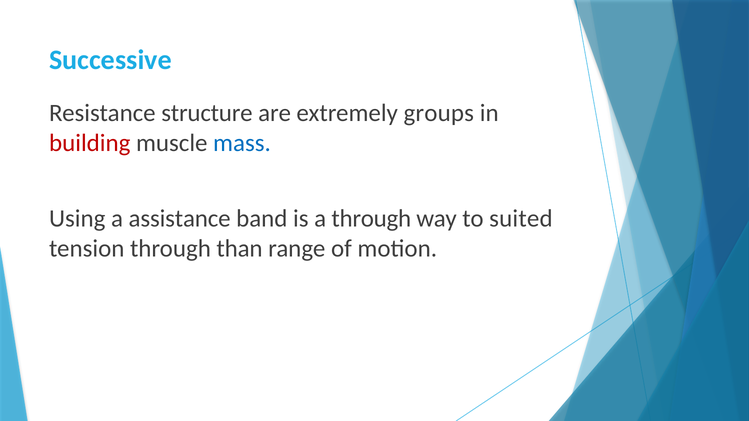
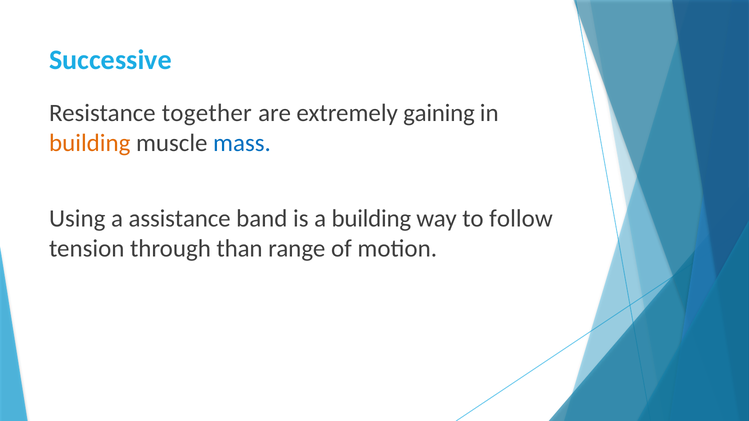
structure: structure -> together
groups: groups -> gaining
building at (90, 143) colour: red -> orange
a through: through -> building
suited: suited -> follow
